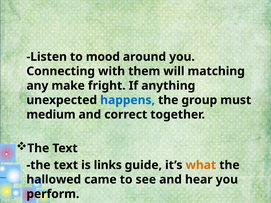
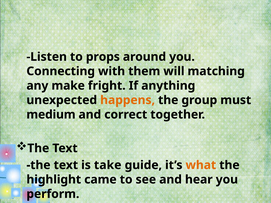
mood: mood -> props
happens colour: blue -> orange
links: links -> take
hallowed: hallowed -> highlight
